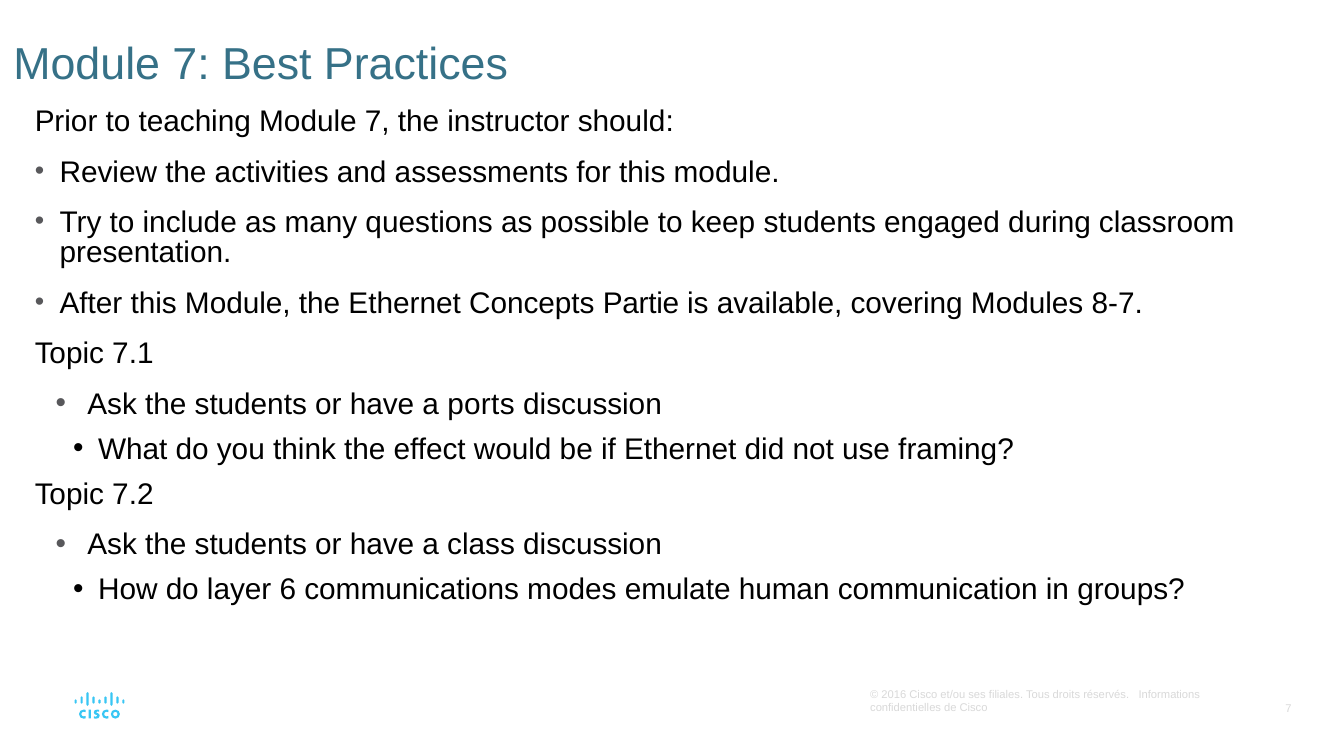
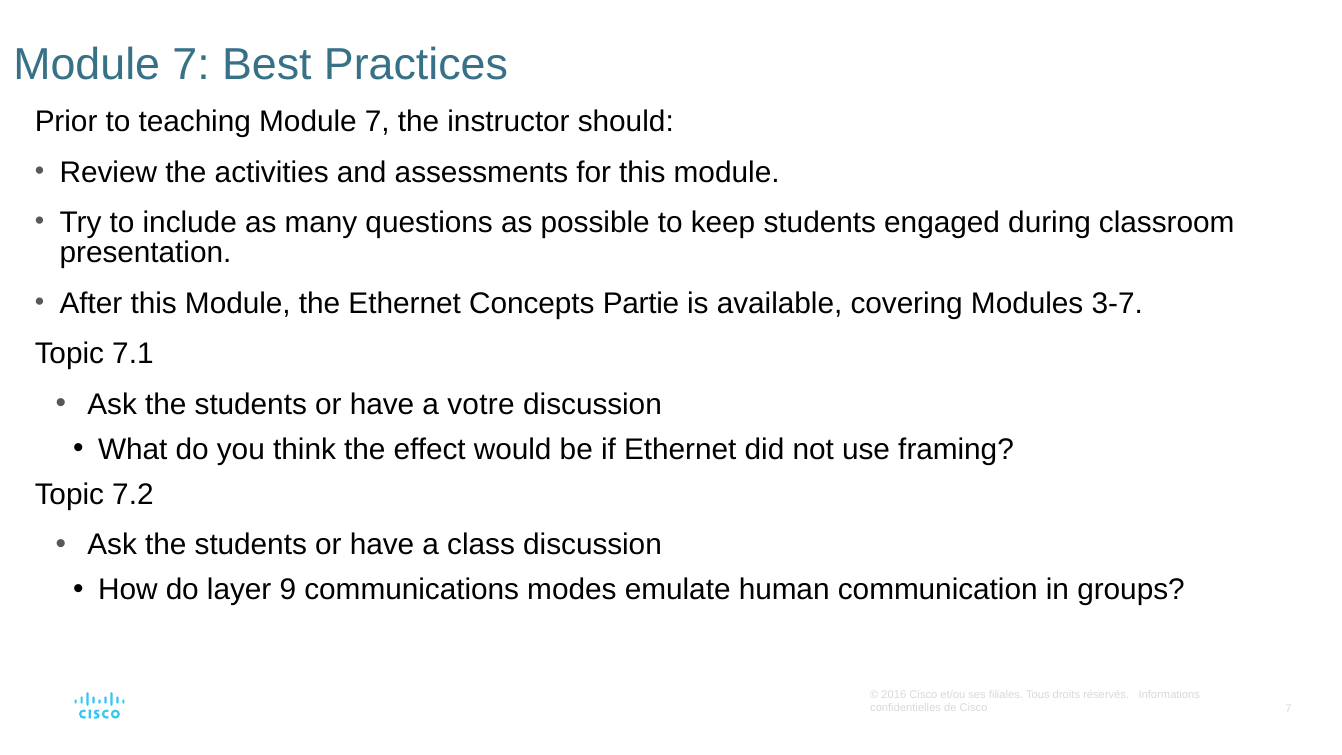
8-7: 8-7 -> 3-7
ports: ports -> votre
6: 6 -> 9
